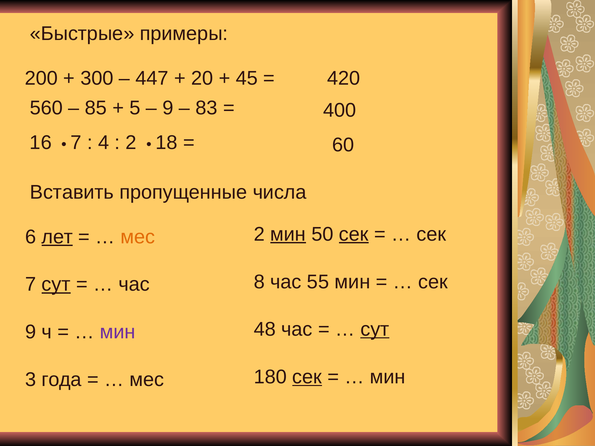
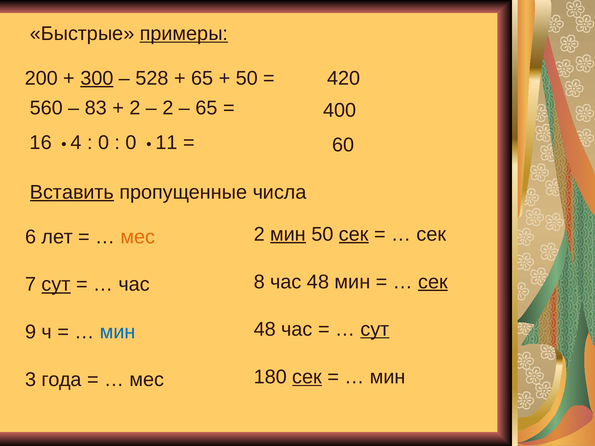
примеры underline: none -> present
300 underline: none -> present
447: 447 -> 528
20 at (202, 78): 20 -> 65
45 at (247, 78): 45 -> 50
85: 85 -> 83
5 at (135, 108): 5 -> 2
9 at (168, 108): 9 -> 2
83 at (207, 108): 83 -> 65
7 at (76, 143): 7 -> 4
4 at (104, 143): 4 -> 0
2 at (131, 143): 2 -> 0
18: 18 -> 11
Вставить underline: none -> present
лет underline: present -> none
час 55: 55 -> 48
сек at (433, 282) underline: none -> present
мин at (118, 332) colour: purple -> blue
